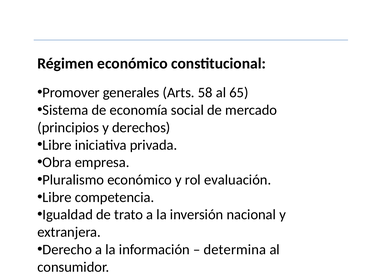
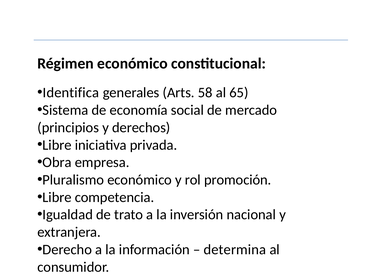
Promover: Promover -> Identifica
evaluación: evaluación -> promoción
